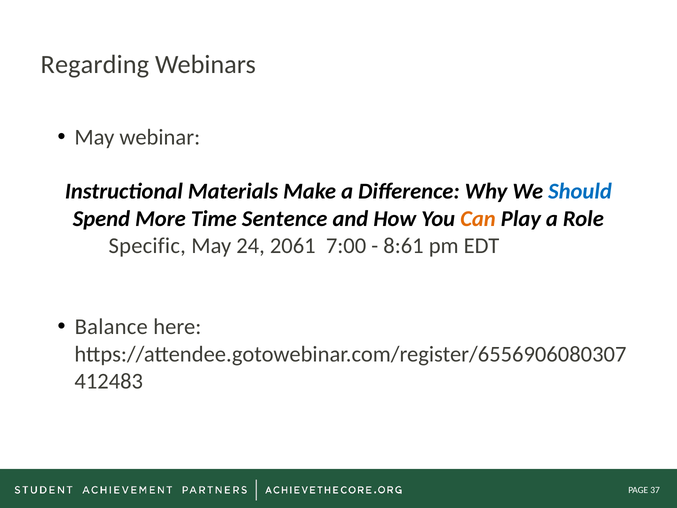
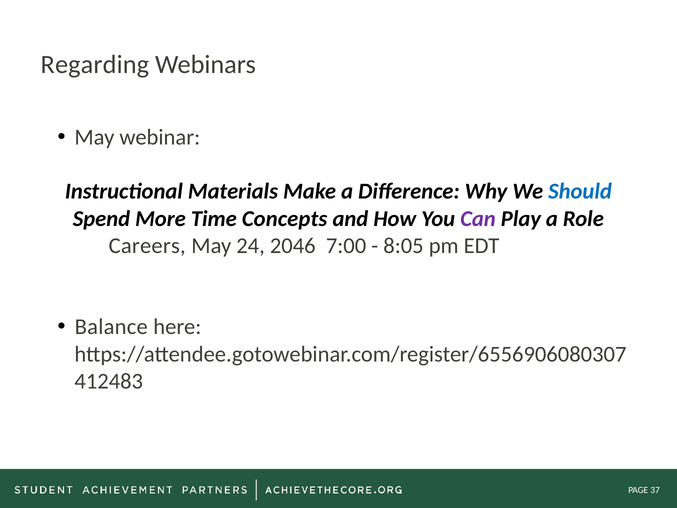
Sentence: Sentence -> Concepts
Can colour: orange -> purple
Specific: Specific -> Careers
2061: 2061 -> 2046
8:61: 8:61 -> 8:05
